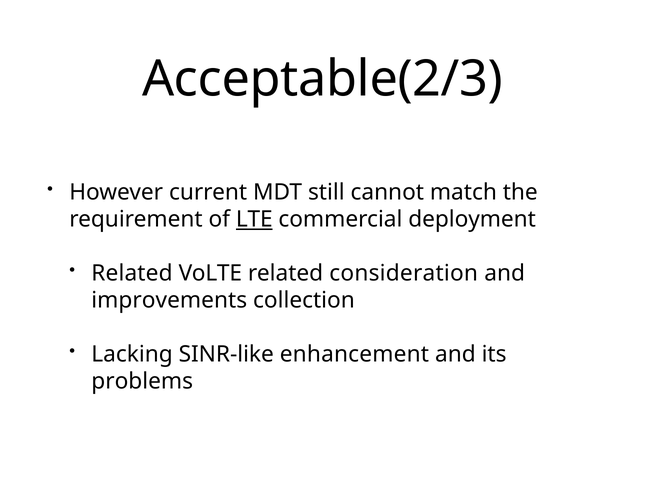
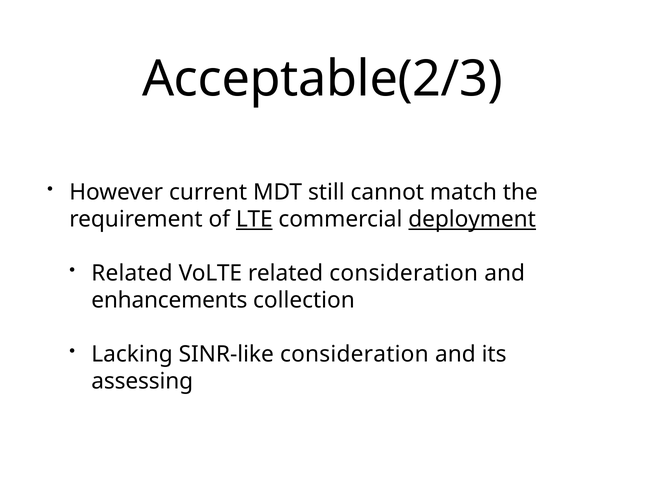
deployment underline: none -> present
improvements: improvements -> enhancements
SINR-like enhancement: enhancement -> consideration
problems: problems -> assessing
